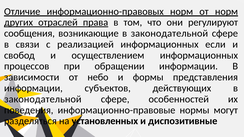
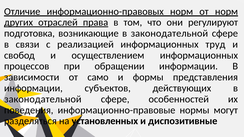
сообщения: сообщения -> подготовка
если: если -> труд
небо: небо -> само
